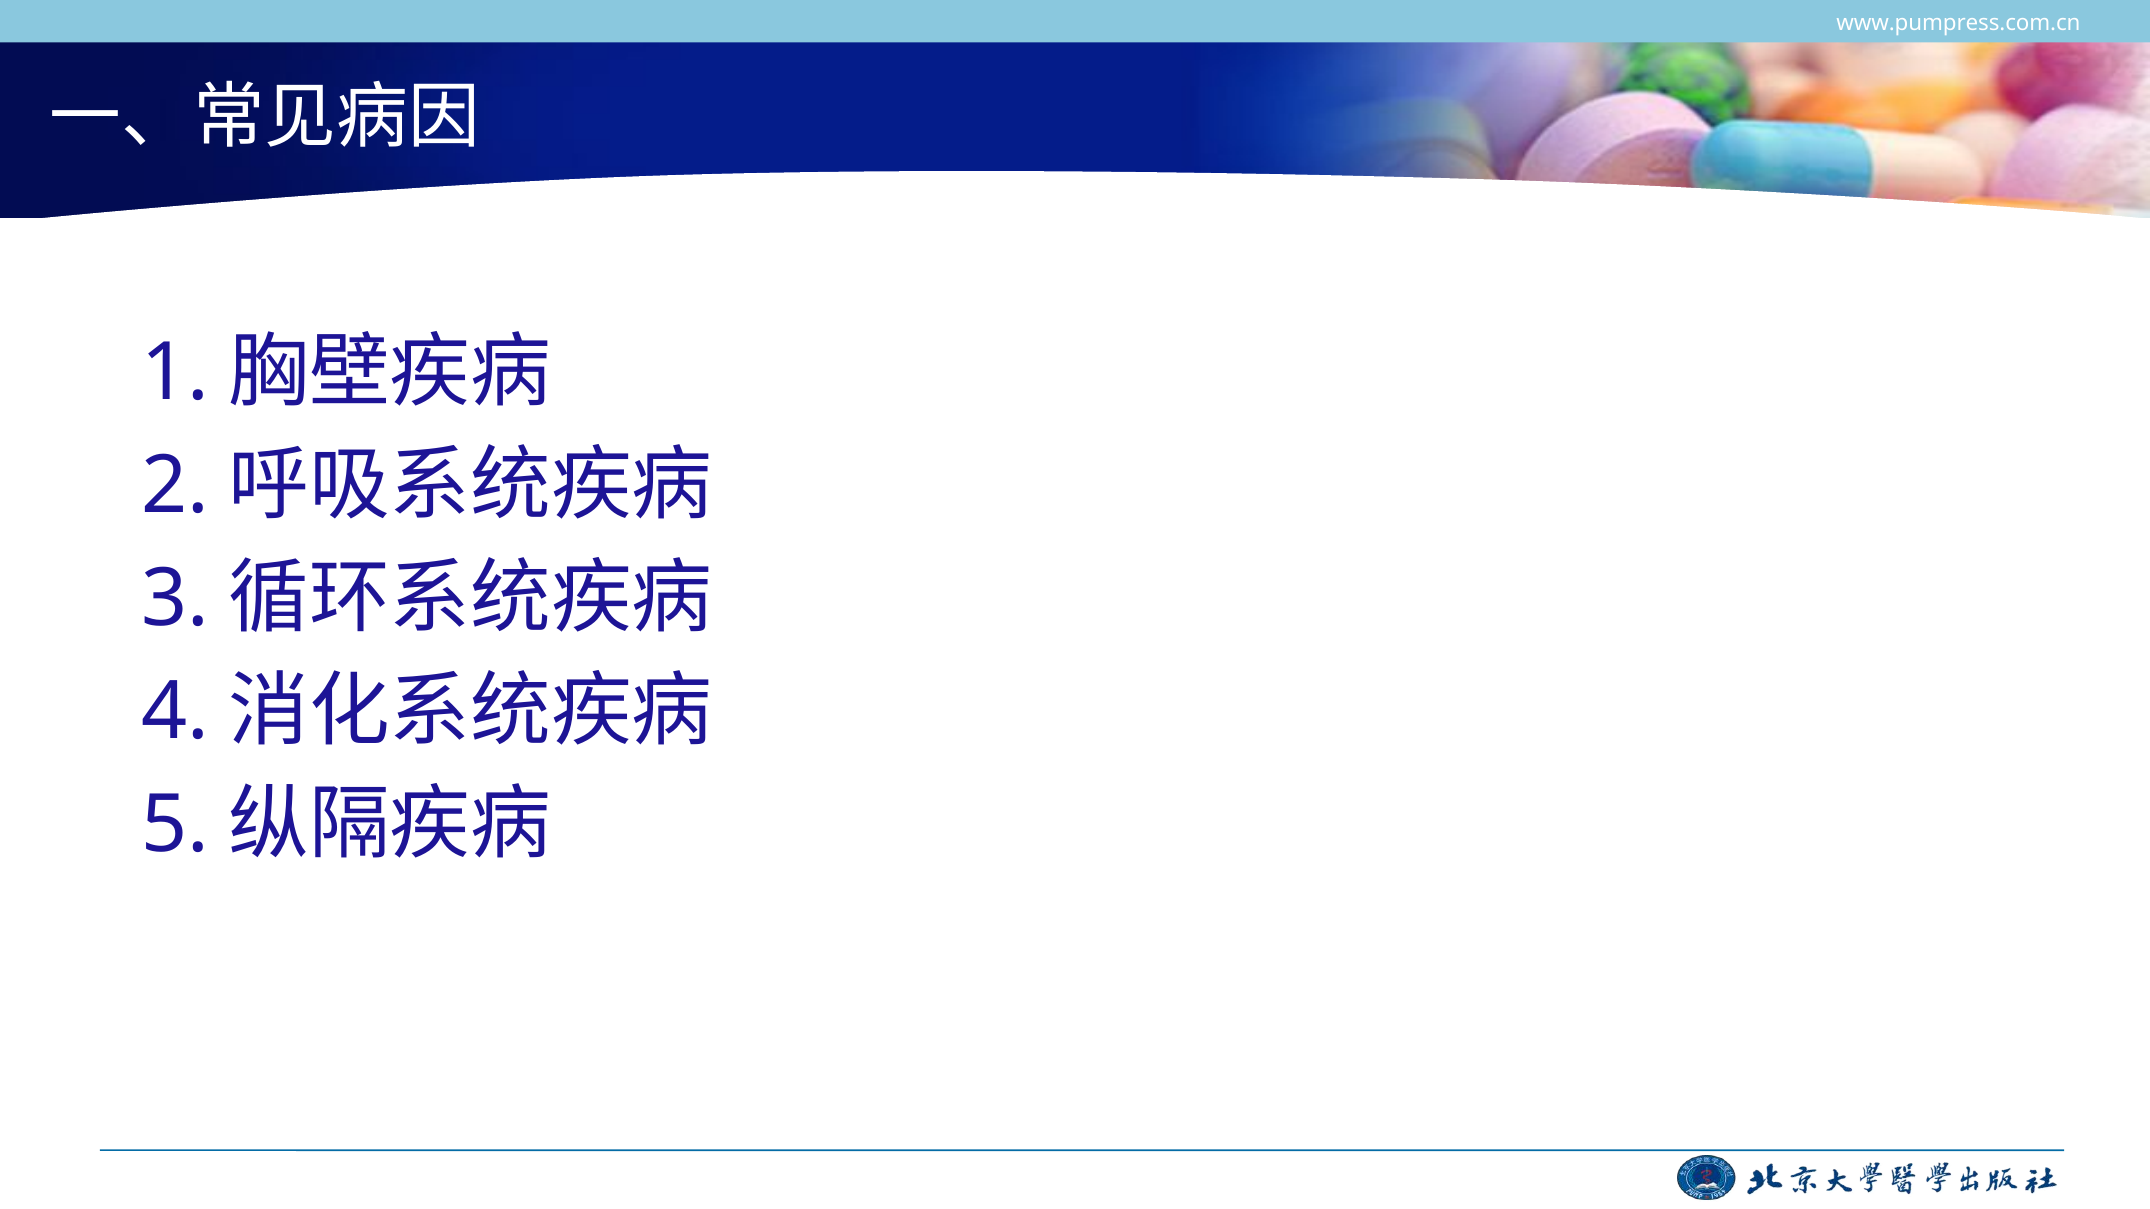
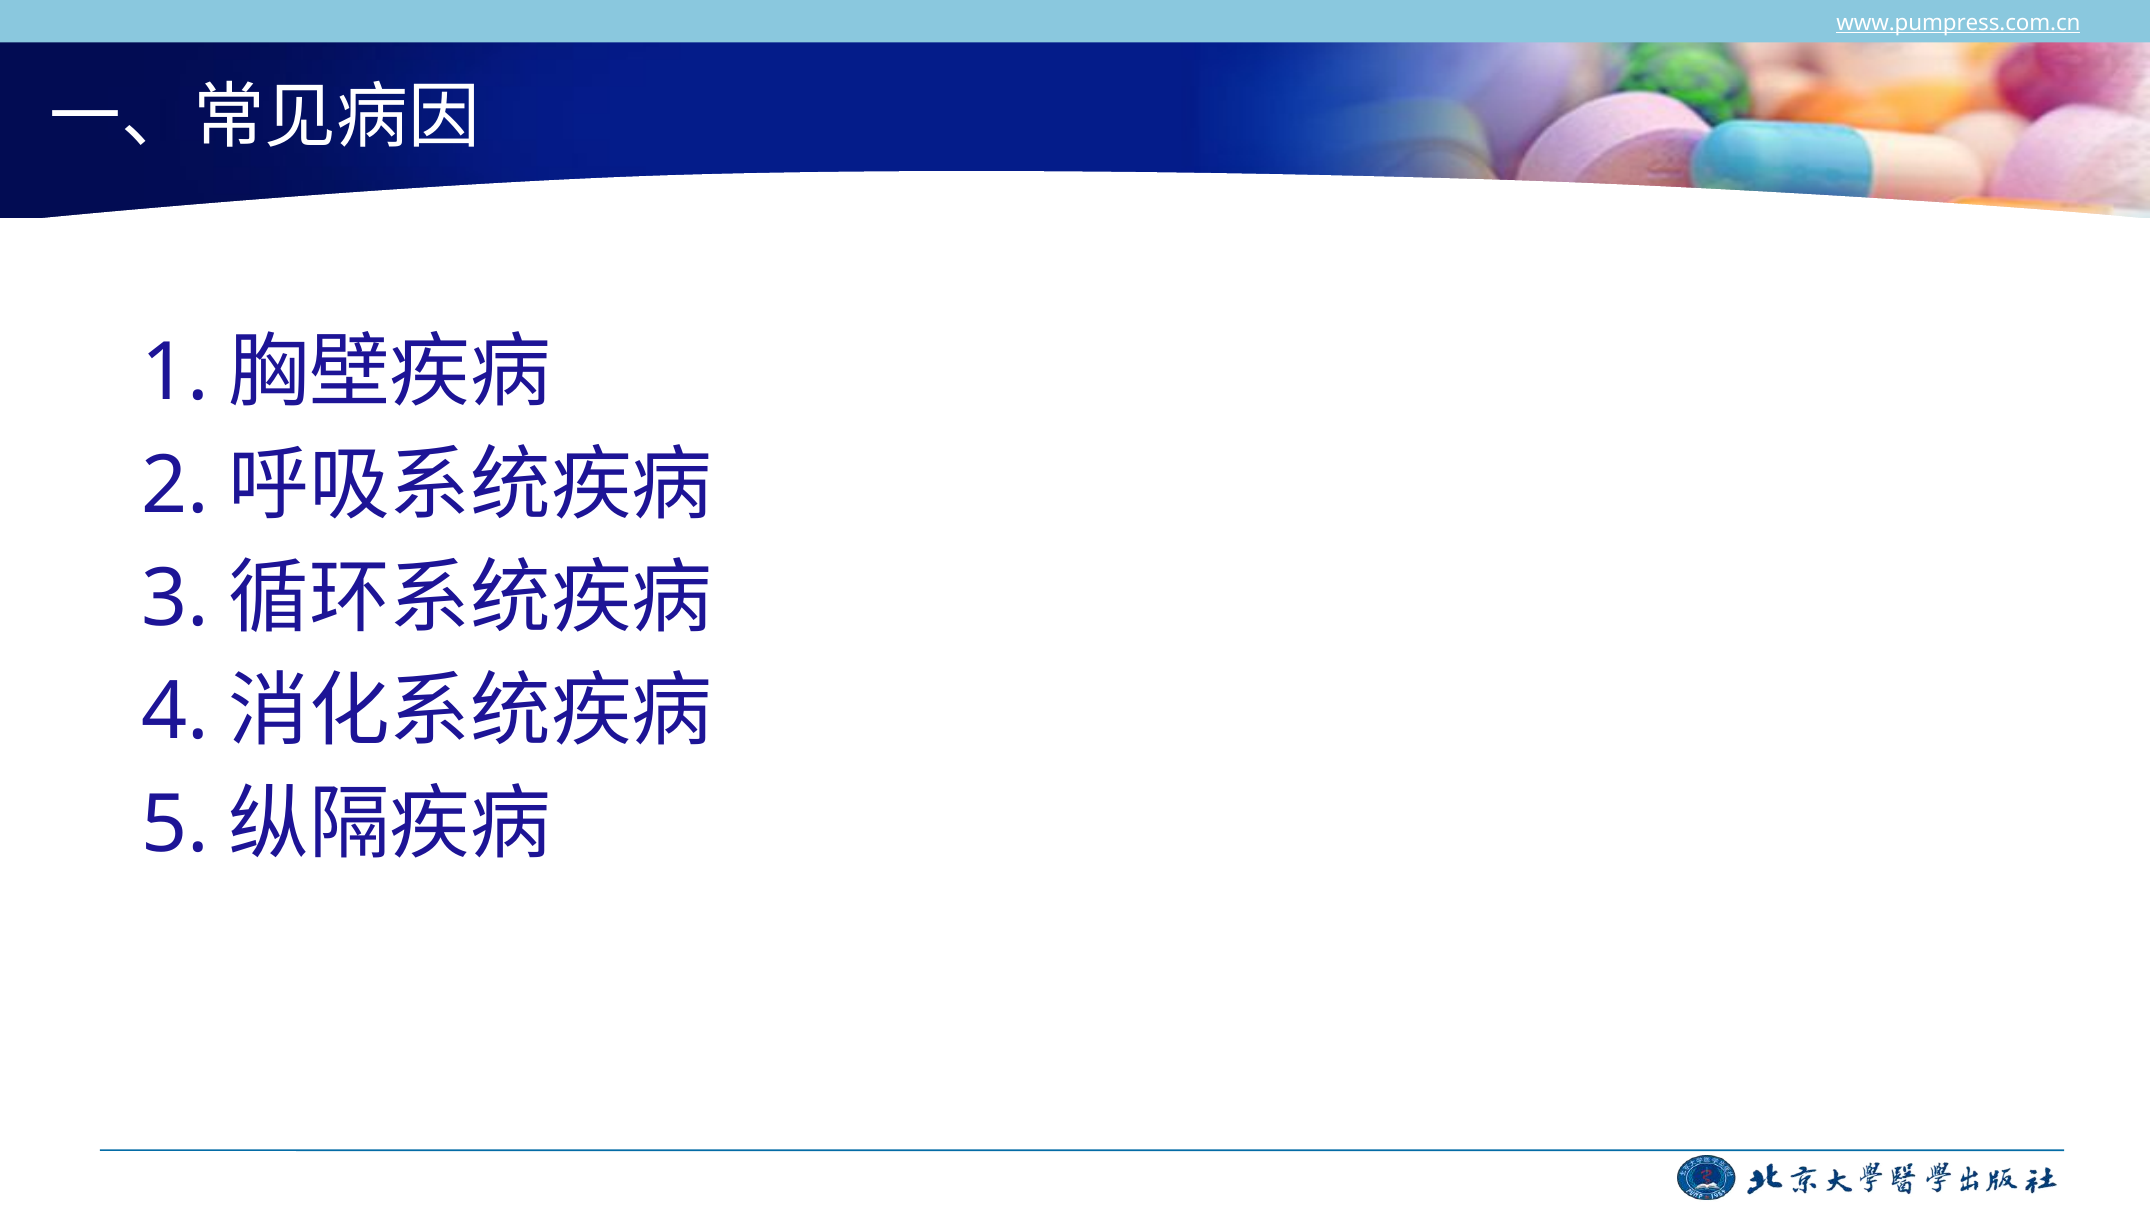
www.pumpress.com.cn underline: none -> present
